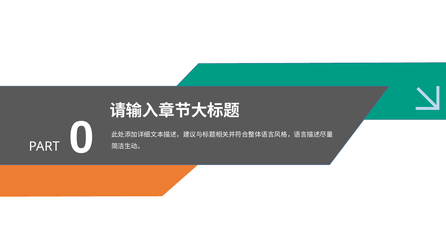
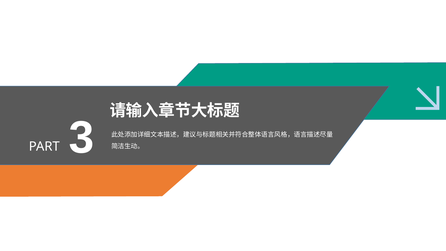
0: 0 -> 3
